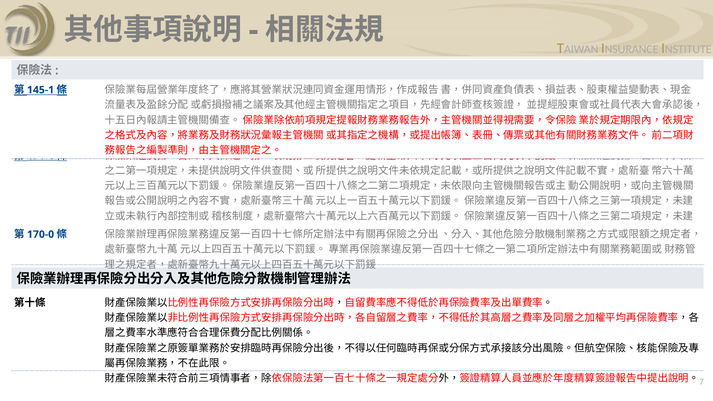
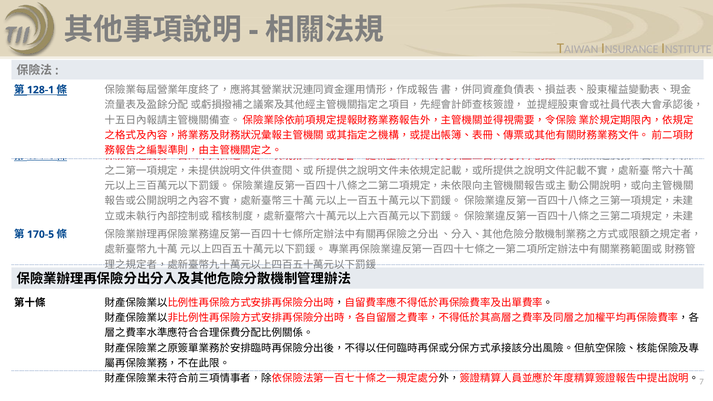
145-1: 145-1 -> 128-1
170-0: 170-0 -> 170-5
